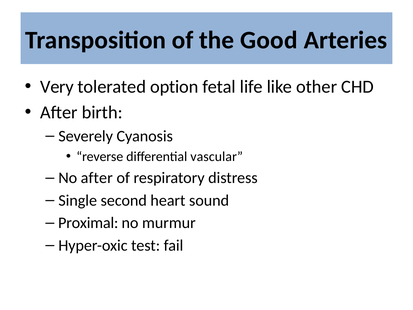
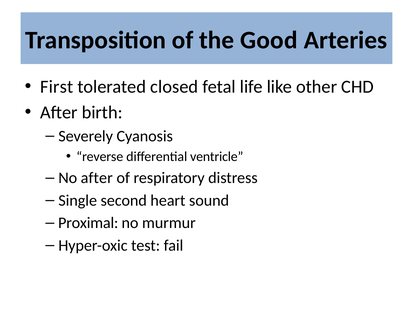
Very: Very -> First
option: option -> closed
vascular: vascular -> ventricle
